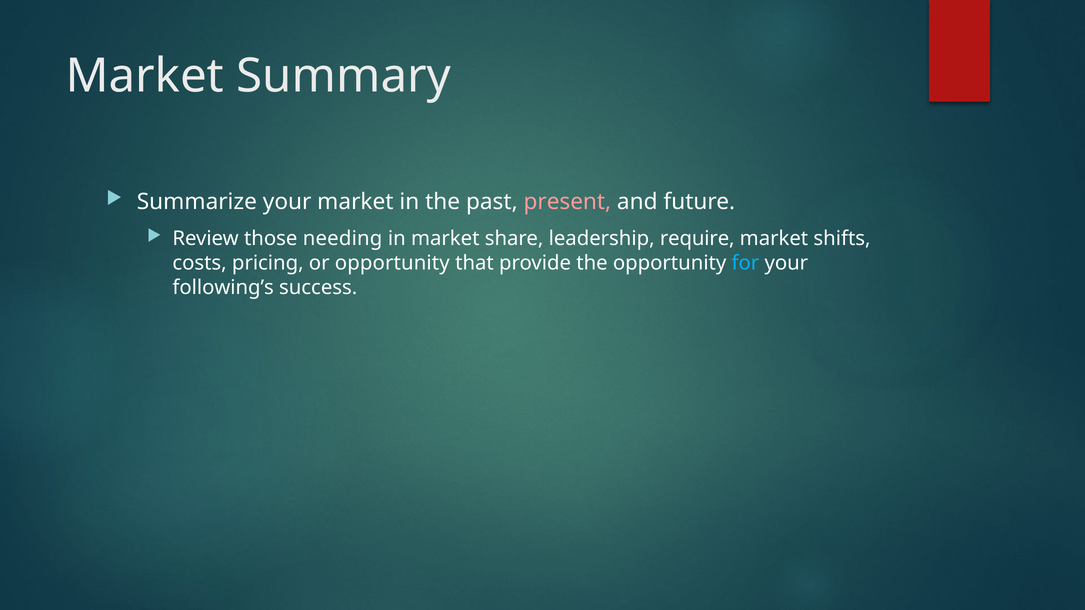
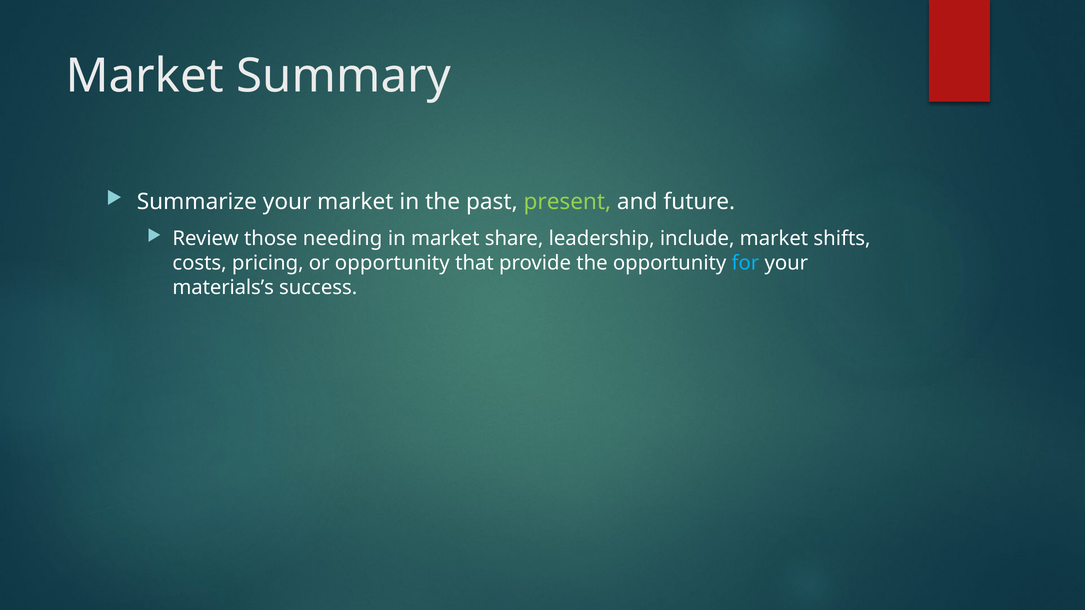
present colour: pink -> light green
require: require -> include
following’s: following’s -> materials’s
